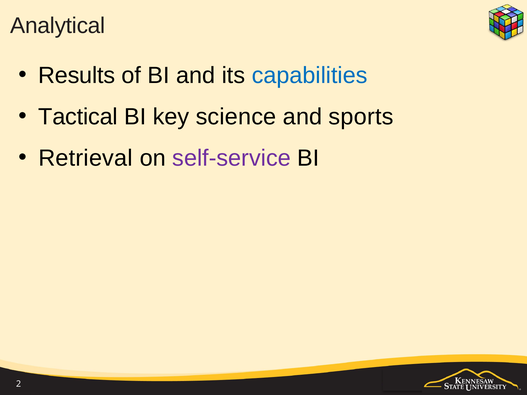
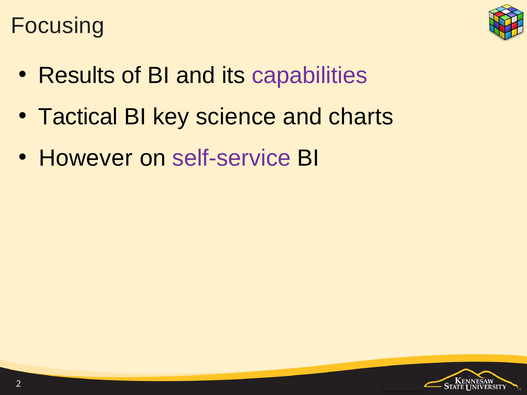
Analytical: Analytical -> Focusing
capabilities colour: blue -> purple
sports: sports -> charts
Retrieval: Retrieval -> However
